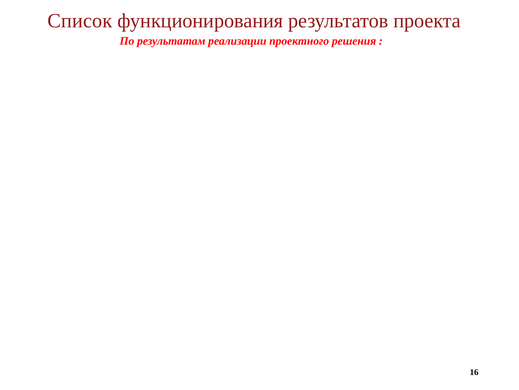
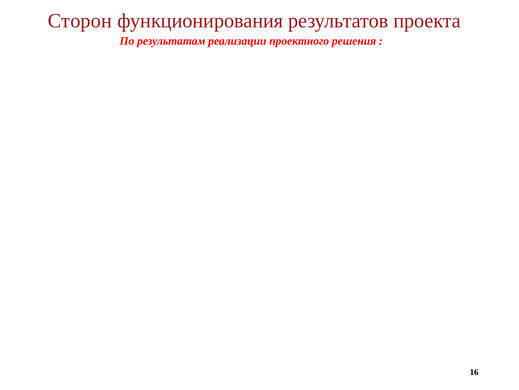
Список: Список -> Сторон
